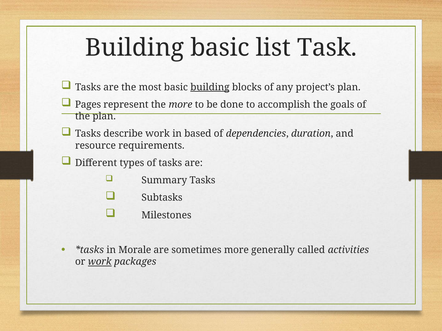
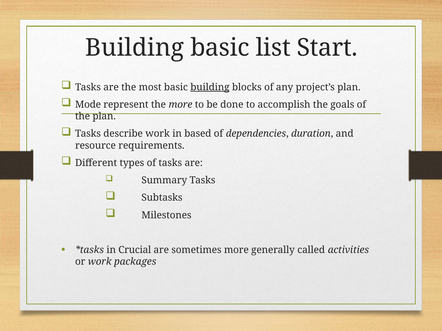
Task: Task -> Start
Pages: Pages -> Mode
Morale: Morale -> Crucial
work at (100, 262) underline: present -> none
